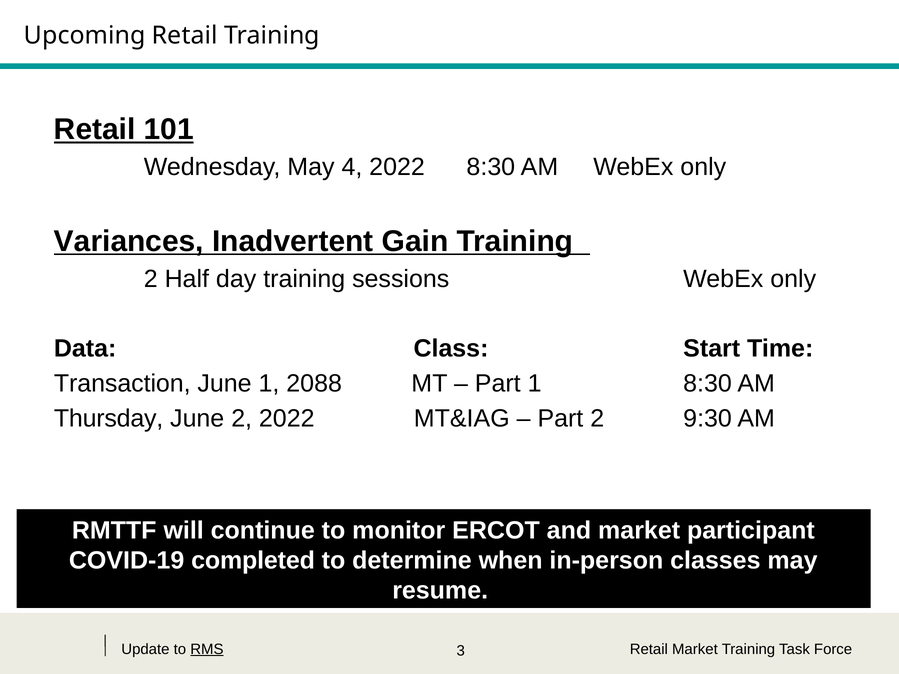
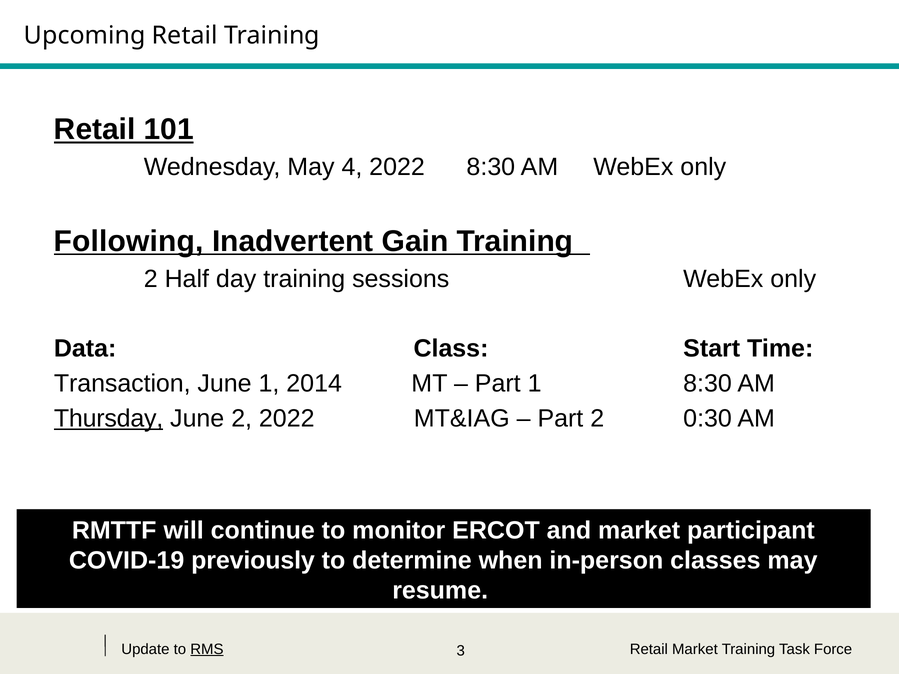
Variances: Variances -> Following
2088: 2088 -> 2014
Thursday underline: none -> present
9:30: 9:30 -> 0:30
completed: completed -> previously
